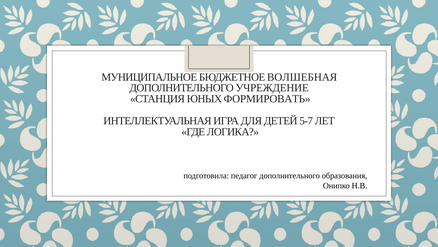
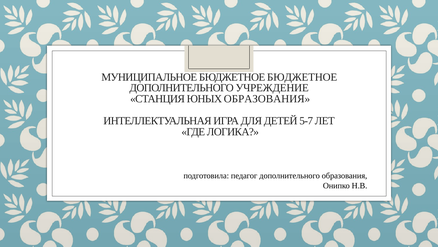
БЮДЖЕТНОЕ ВОЛШЕБНАЯ: ВОЛШЕБНАЯ -> БЮДЖЕТНОЕ
ЮНЫХ ФОРМИРОВАТЬ: ФОРМИРОВАТЬ -> ОБРАЗОВАНИЯ
